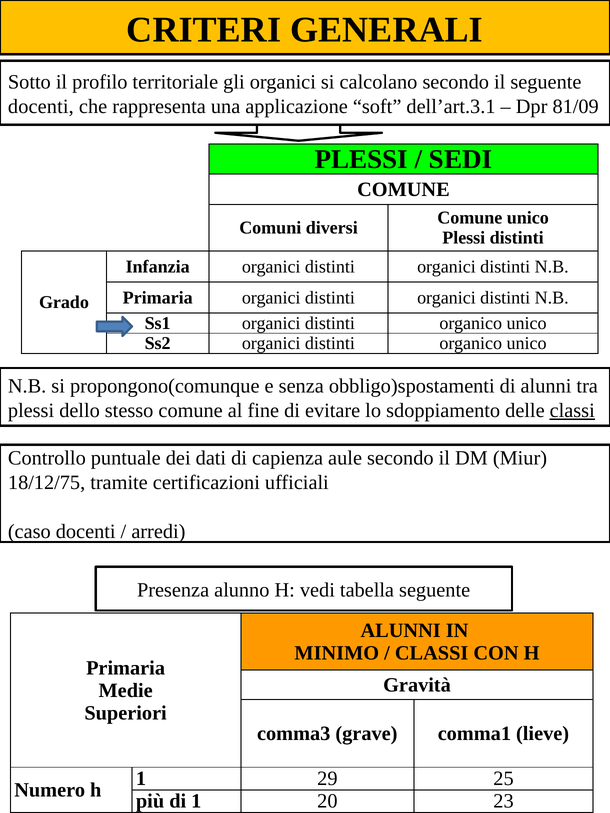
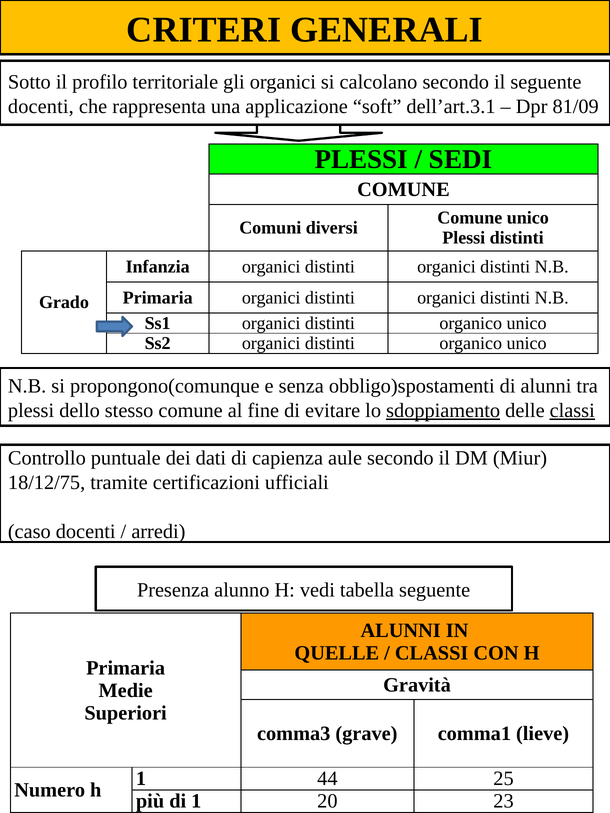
sdoppiamento underline: none -> present
MINIMO: MINIMO -> QUELLE
29: 29 -> 44
